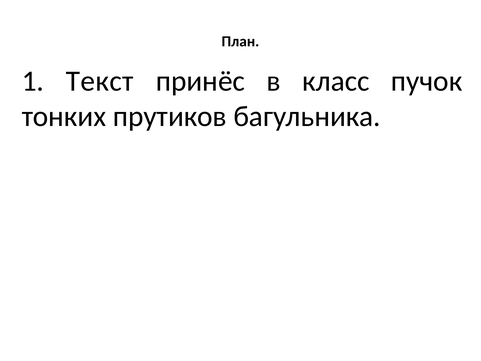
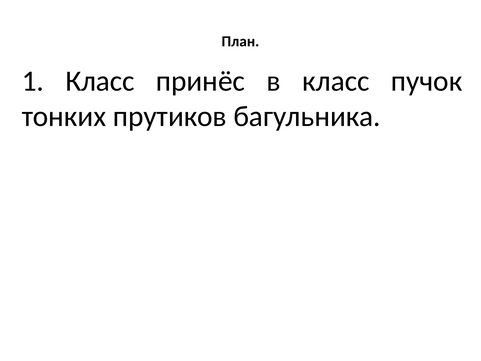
1 Текст: Текст -> Класс
